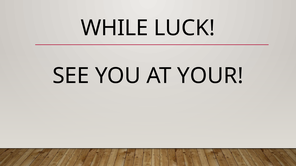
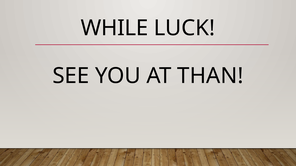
YOUR: YOUR -> THAN
